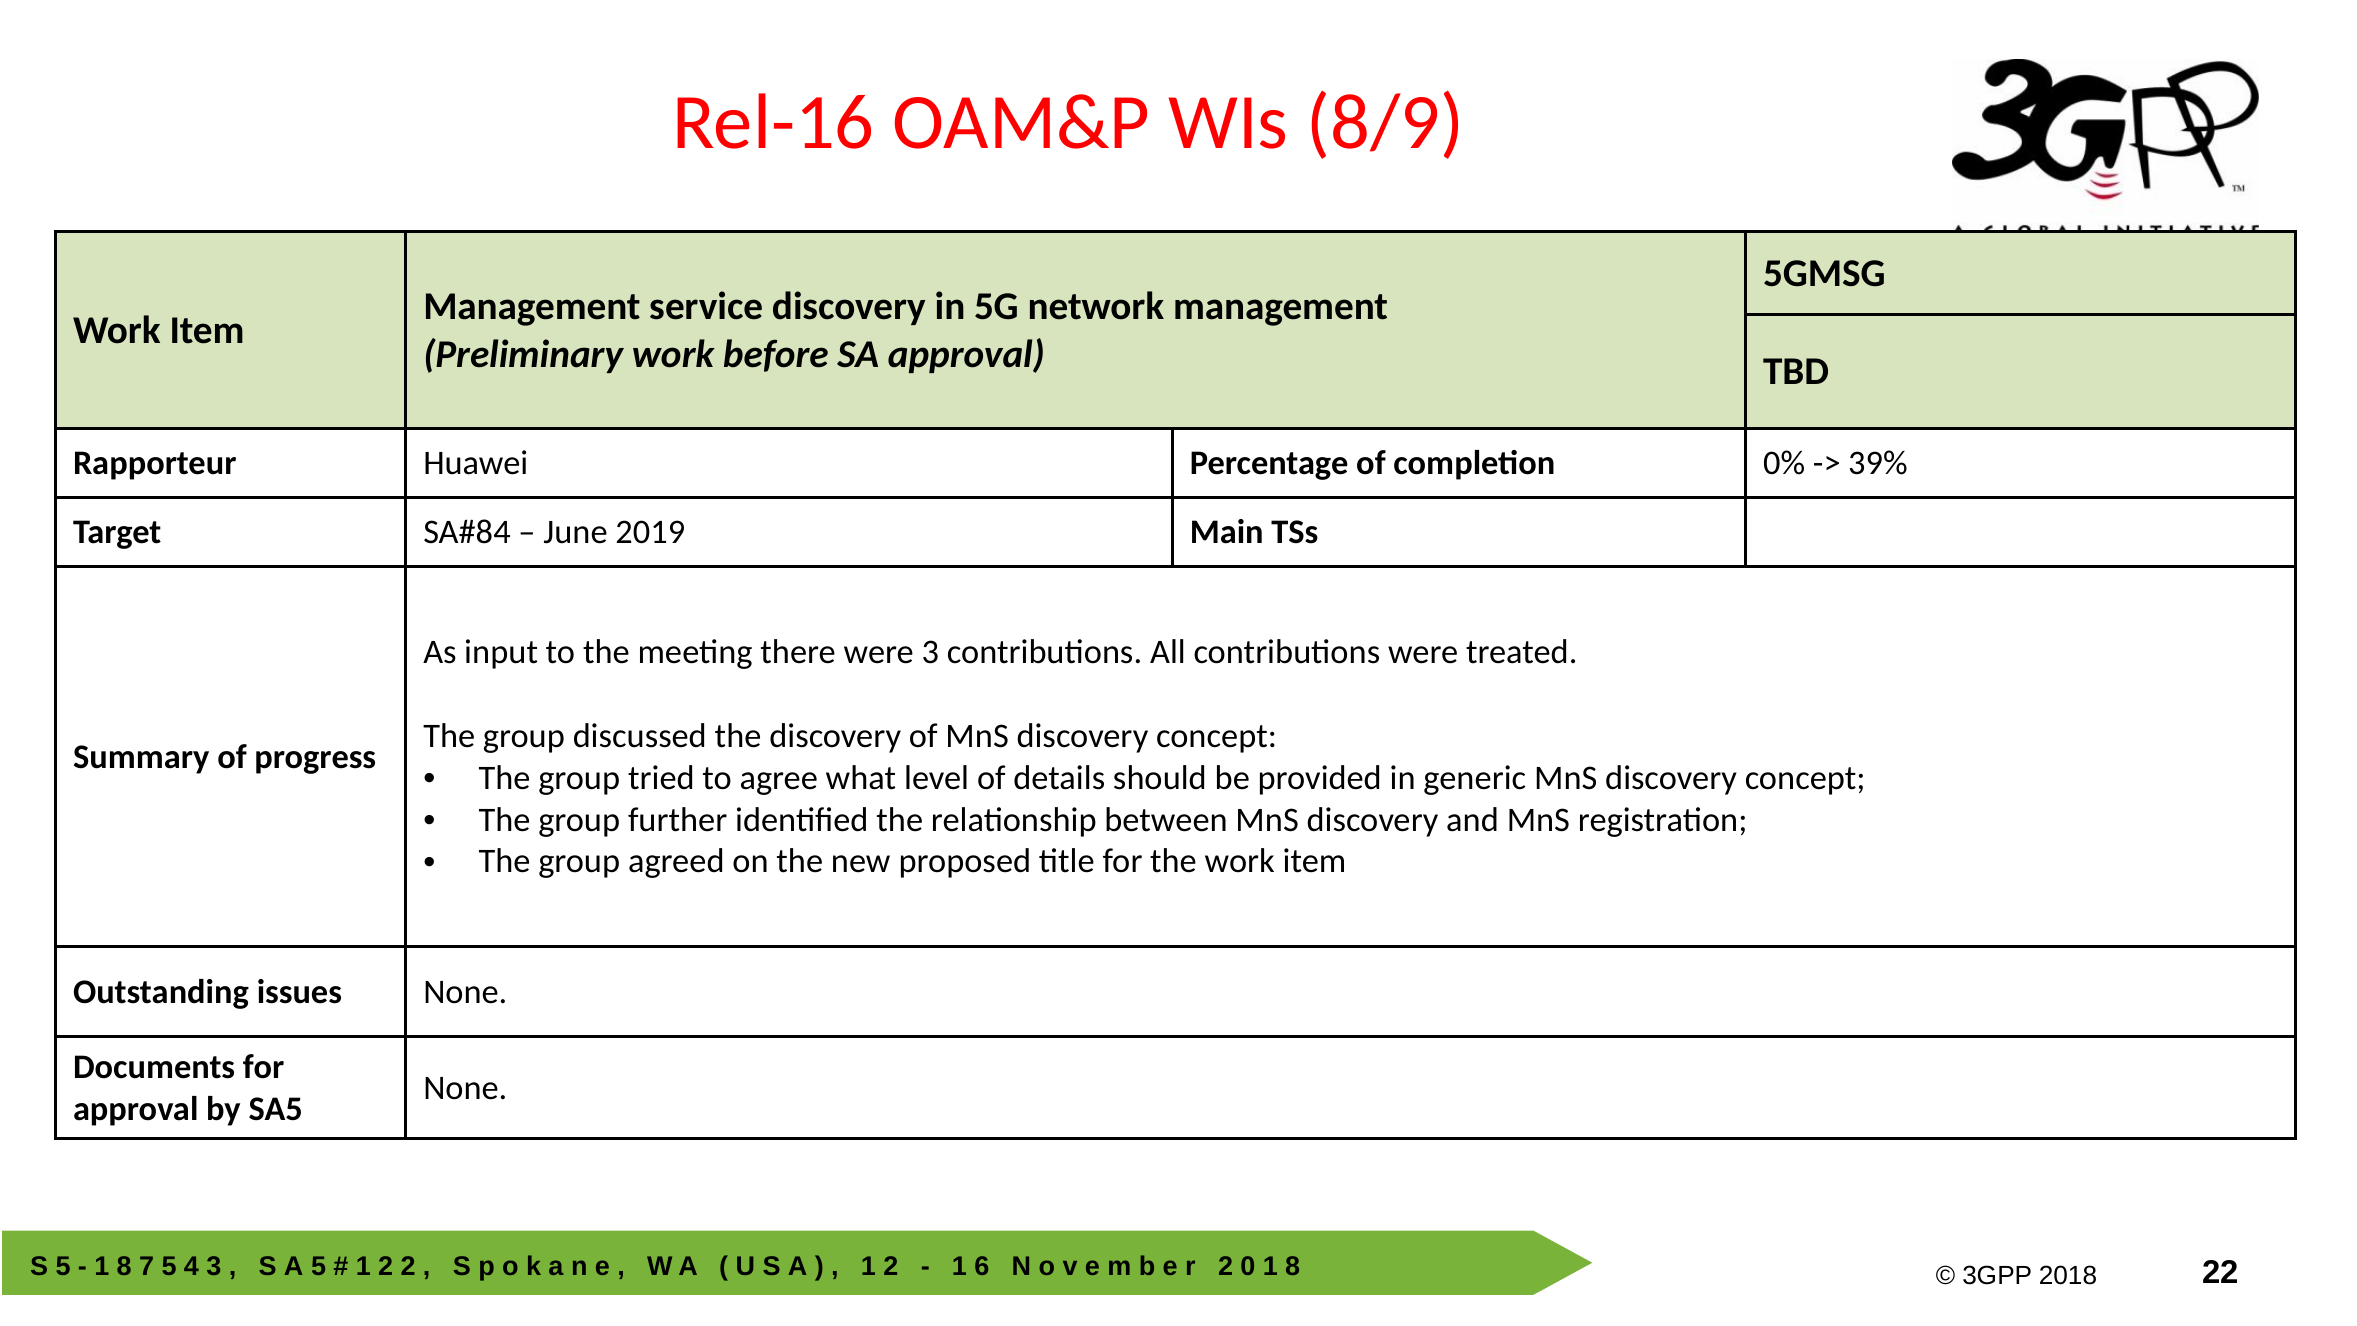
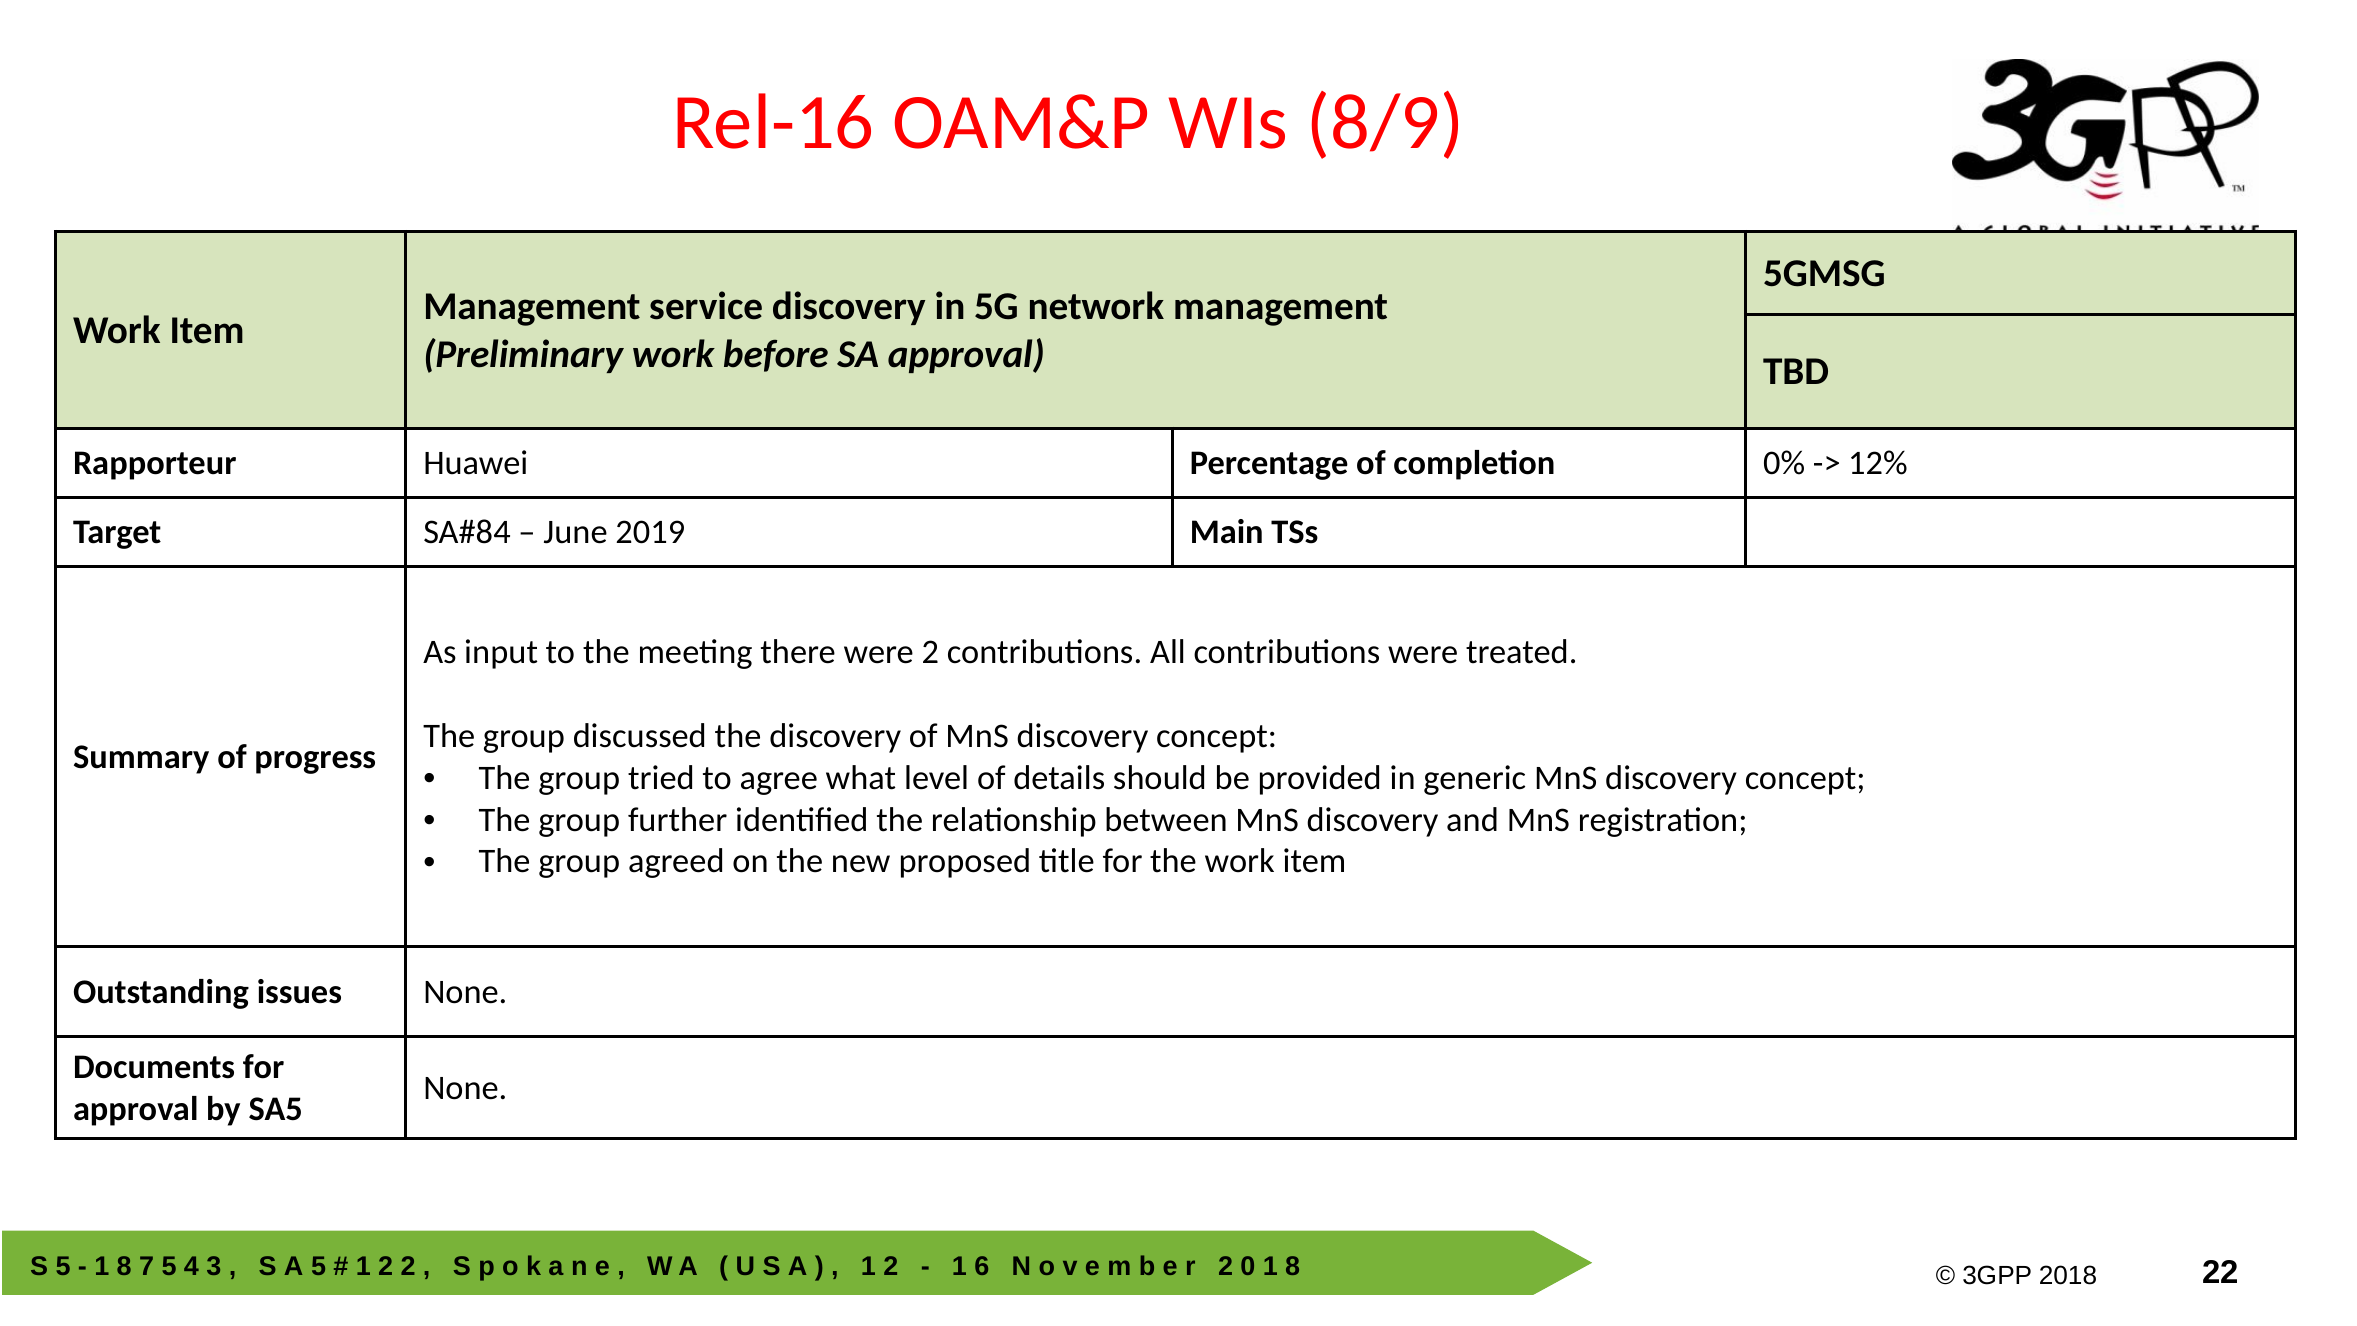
39%: 39% -> 12%
were 3: 3 -> 2
